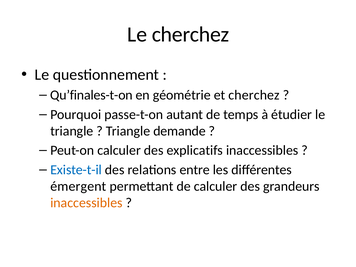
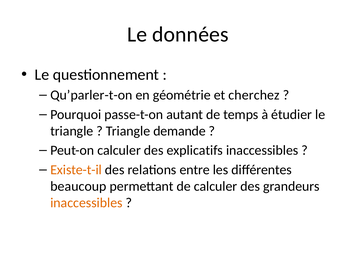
Le cherchez: cherchez -> données
Qu’finales-t-on: Qu’finales-t-on -> Qu’parler-t-on
Existe-t-il colour: blue -> orange
émergent: émergent -> beaucoup
